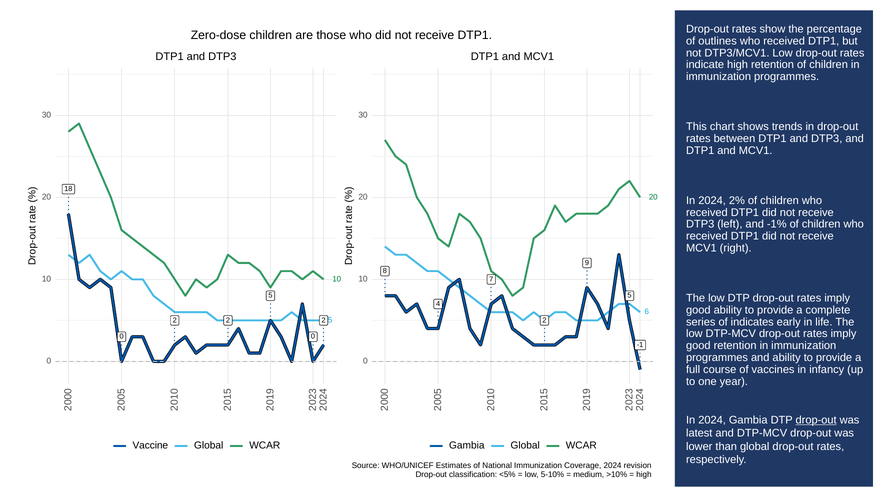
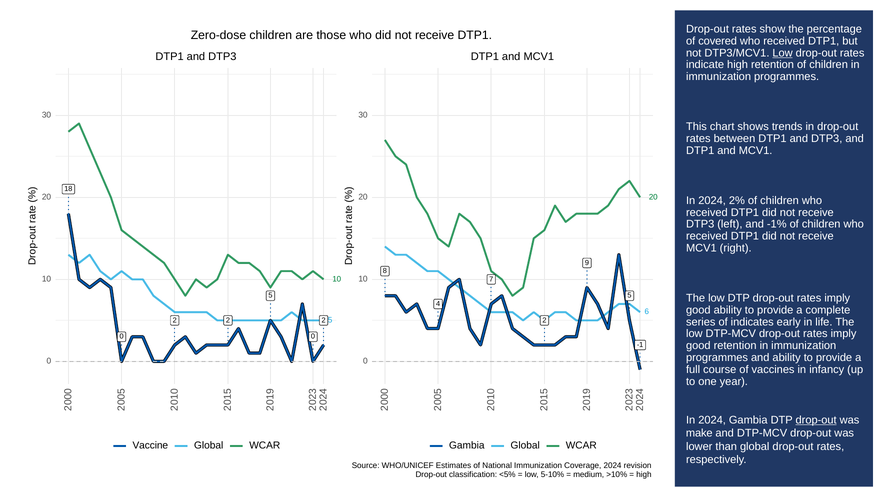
outlines: outlines -> covered
Low at (783, 53) underline: none -> present
latest: latest -> make
